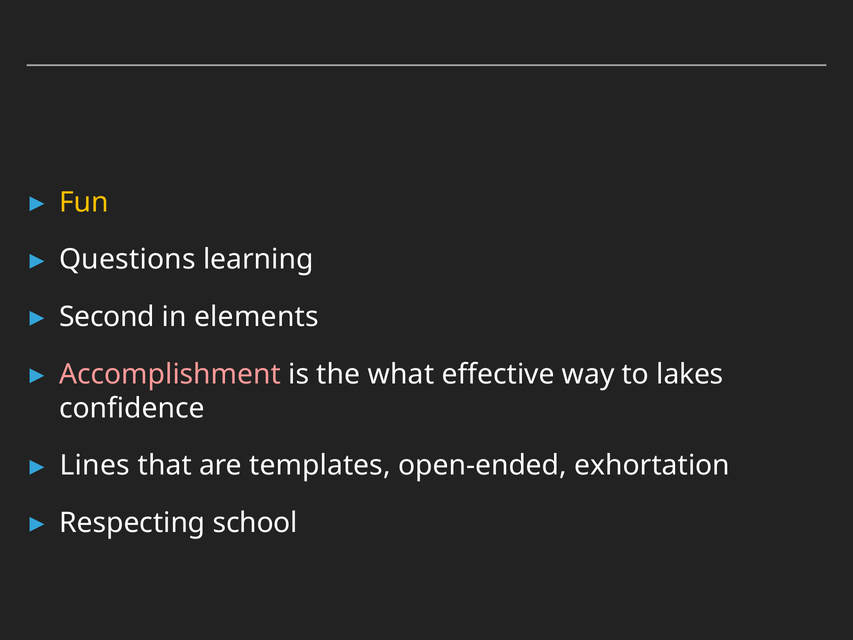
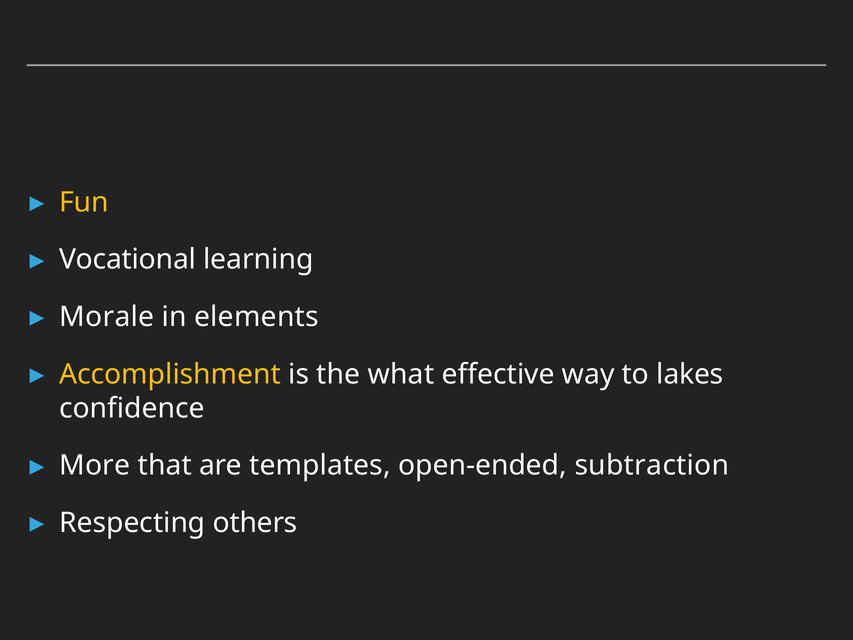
Questions: Questions -> Vocational
Second: Second -> Morale
Accomplishment colour: pink -> yellow
Lines: Lines -> More
exhortation: exhortation -> subtraction
school: school -> others
